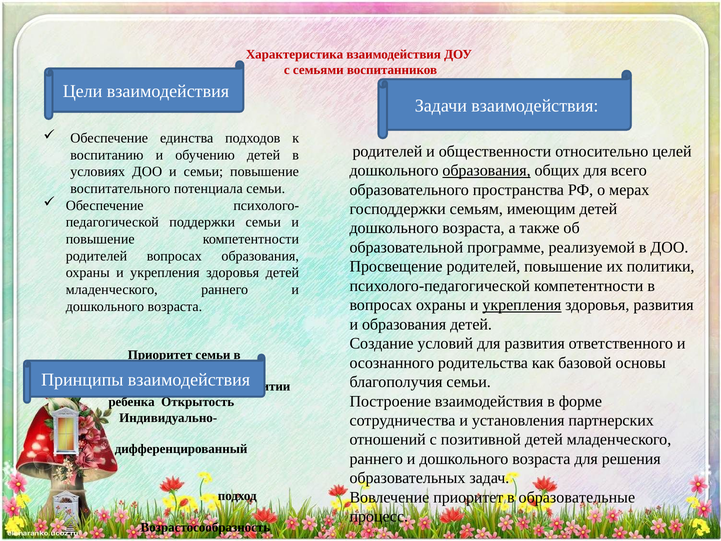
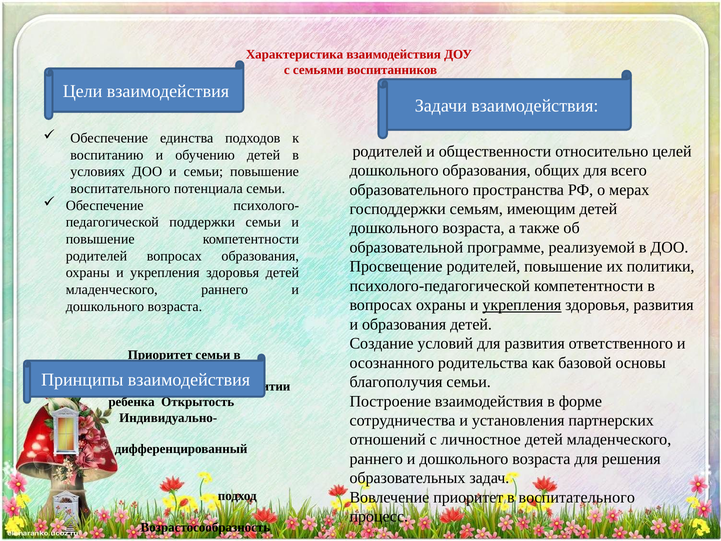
образования at (487, 170) underline: present -> none
позитивной: позитивной -> личностное
в образовательные: образовательные -> воспитательного
